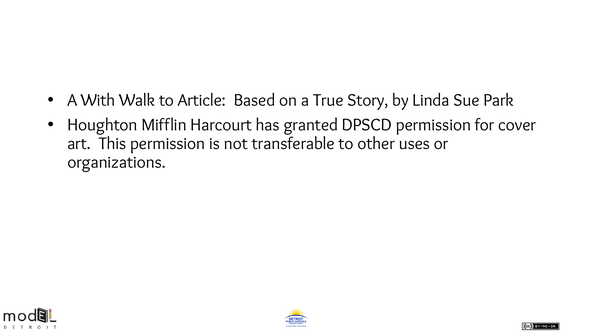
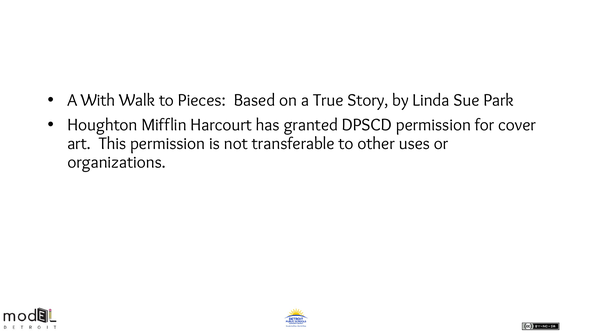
Article: Article -> Pieces
